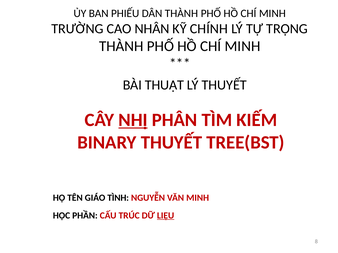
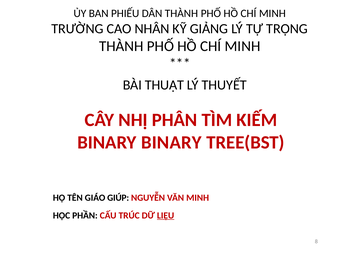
CHÍNH: CHÍNH -> GIẢNG
NHỊ underline: present -> none
BINARY THUYẾT: THUYẾT -> BINARY
TÌNH: TÌNH -> GIÚP
